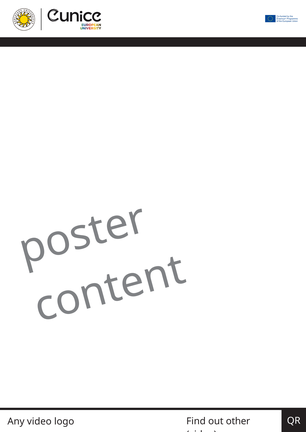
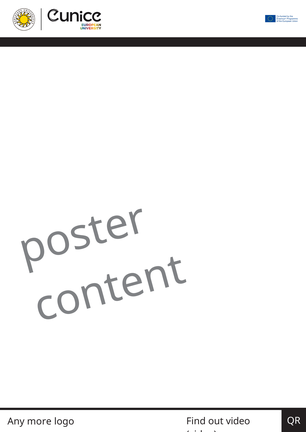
Any video: video -> more
out other: other -> video
